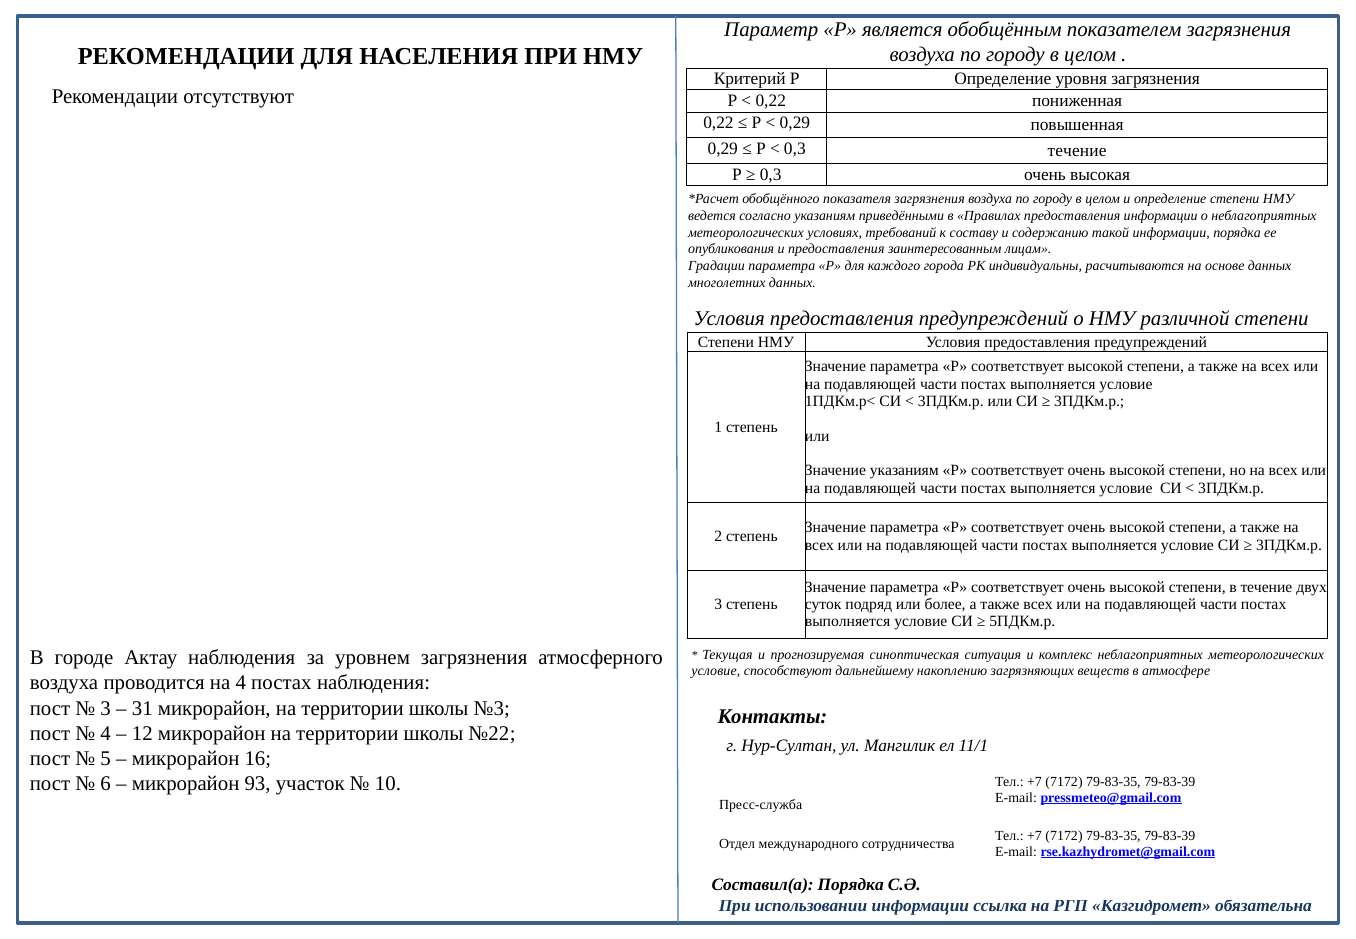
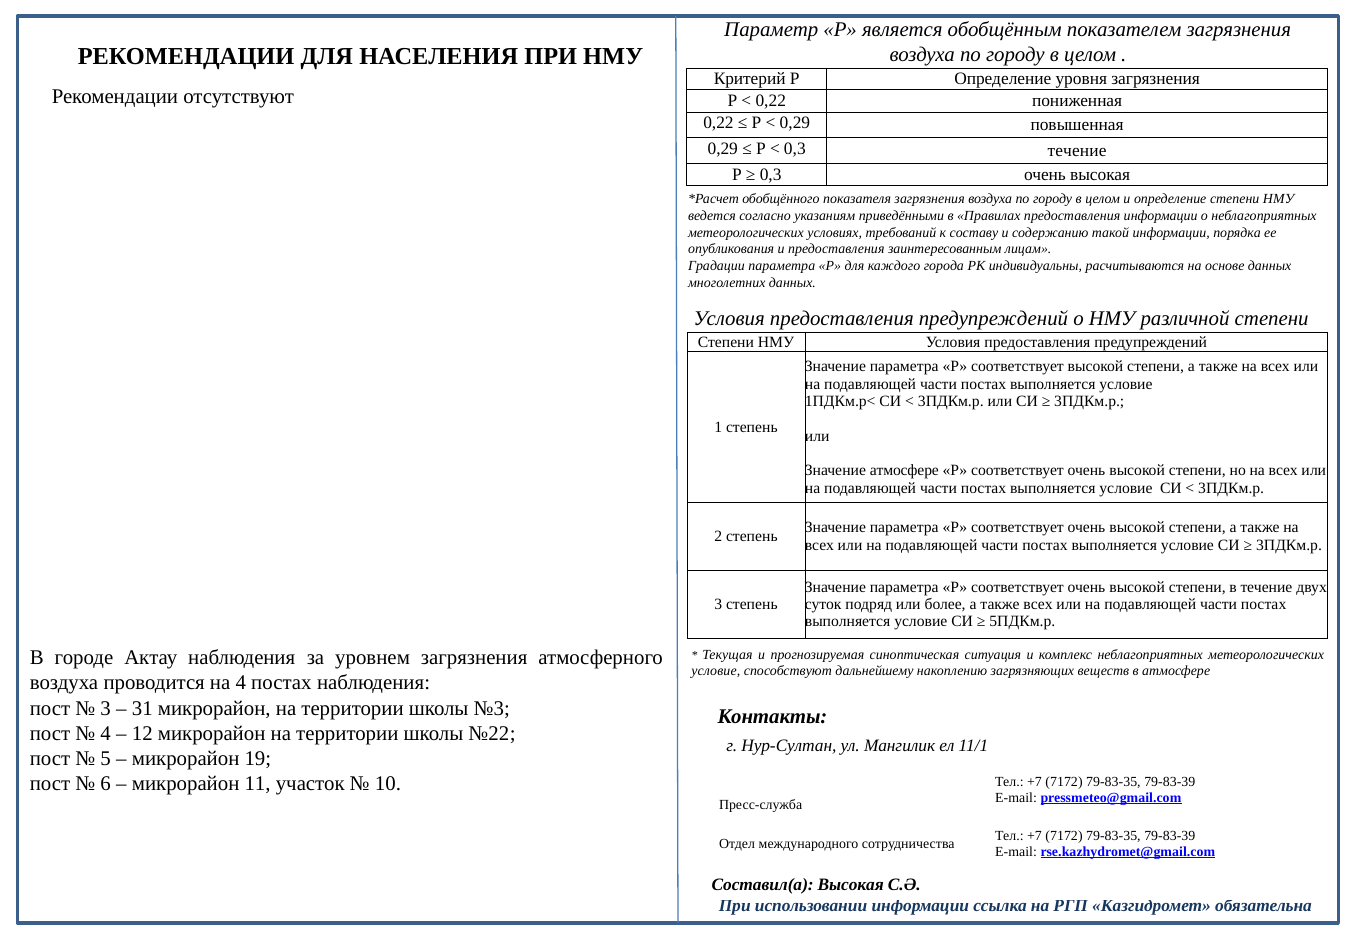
Значение указаниям: указаниям -> атмосфере
16: 16 -> 19
93: 93 -> 11
Составил(а Порядка: Порядка -> Высокая
